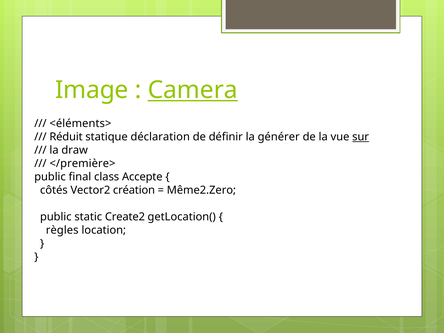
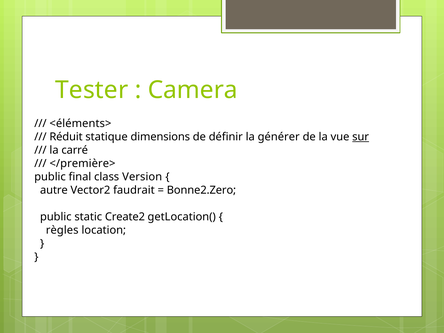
Image: Image -> Tester
Camera underline: present -> none
déclaration: déclaration -> dimensions
draw: draw -> carré
Accepte: Accepte -> Version
côtés: côtés -> autre
création: création -> faudrait
Même2.Zero: Même2.Zero -> Bonne2.Zero
